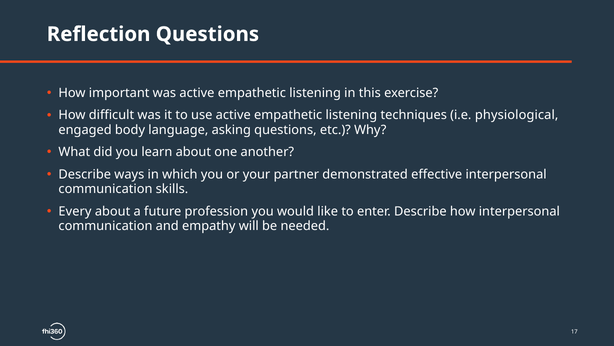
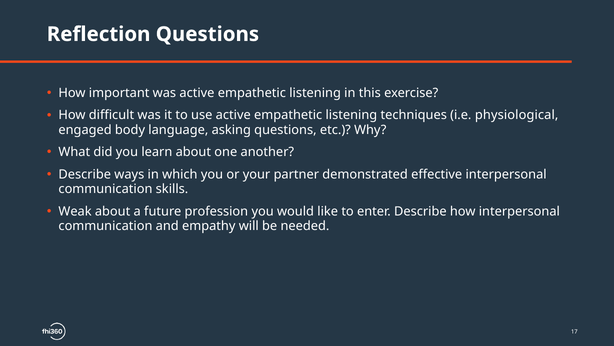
Every: Every -> Weak
